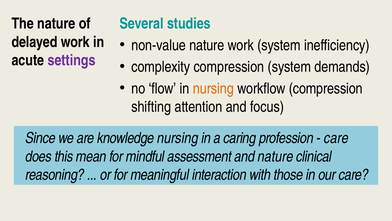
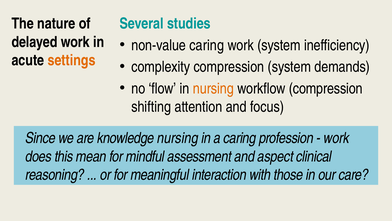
non-value nature: nature -> caring
settings colour: purple -> orange
care at (336, 138): care -> work
and nature: nature -> aspect
